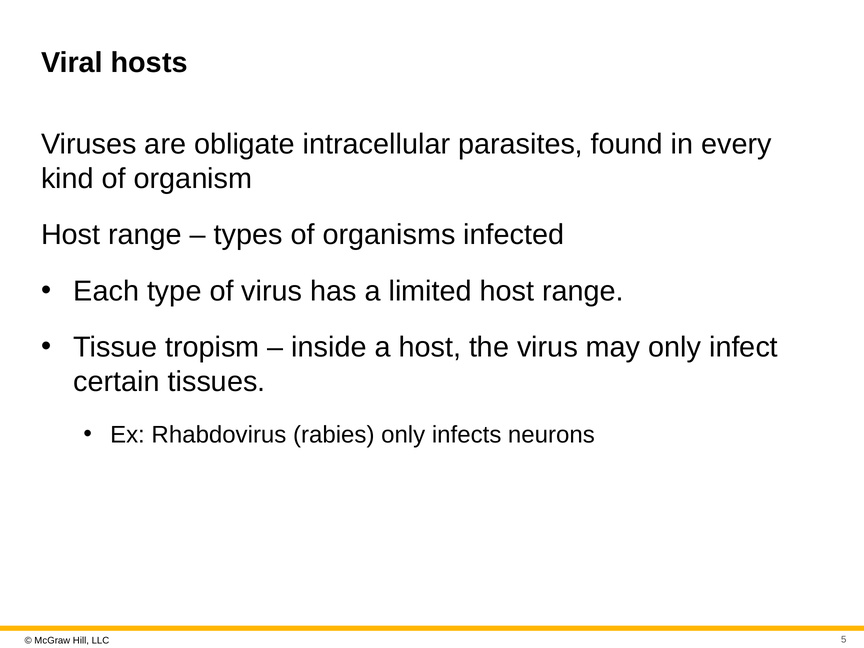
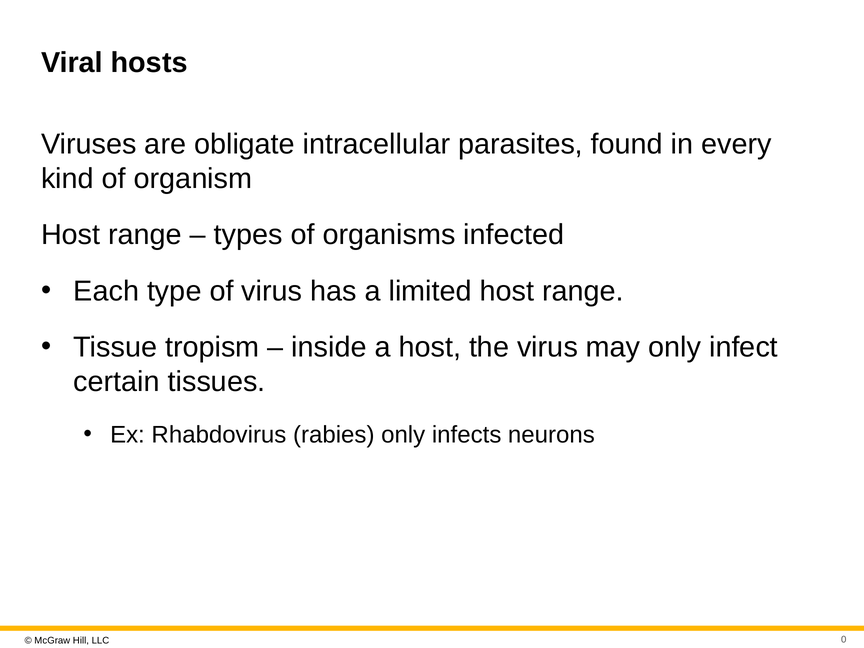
5: 5 -> 0
